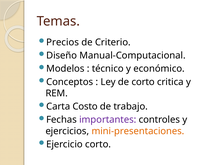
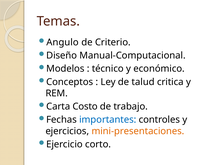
Precios: Precios -> Angulo
de corto: corto -> talud
importantes colour: purple -> blue
